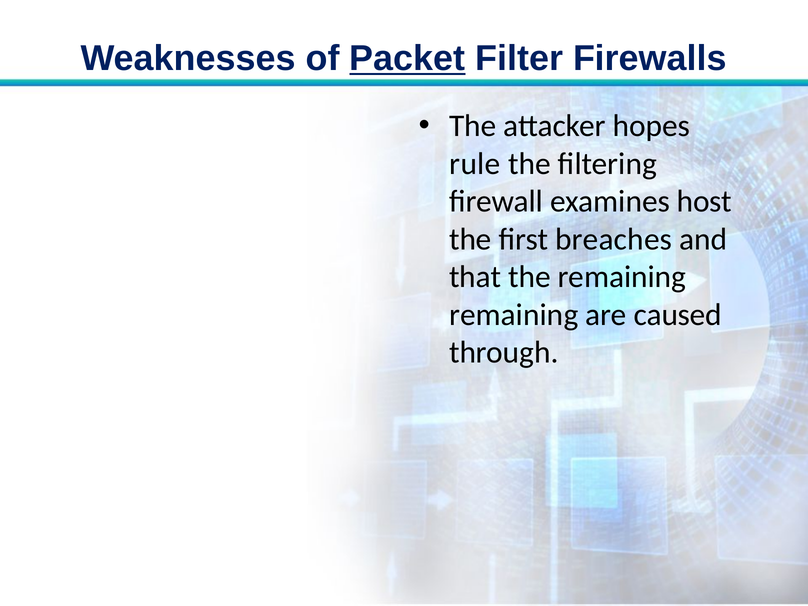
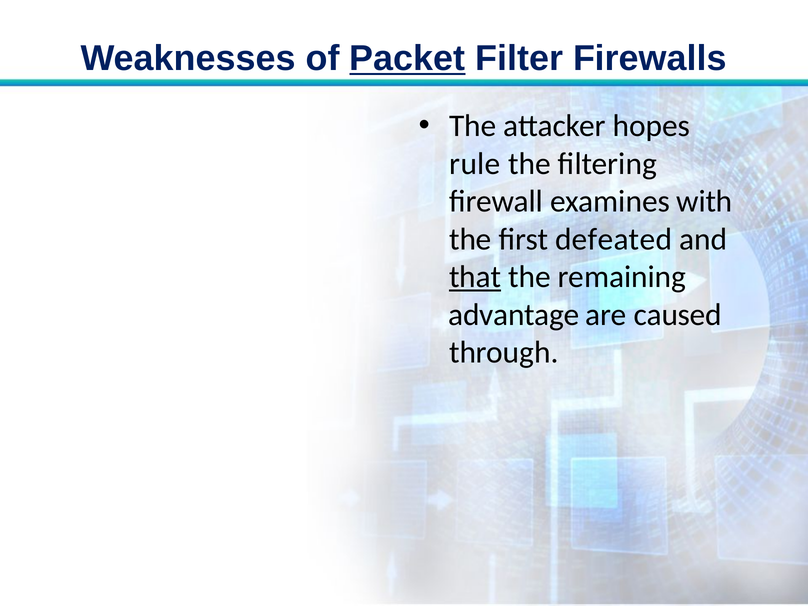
host: host -> with
breaches: breaches -> defeated
that underline: none -> present
remaining at (514, 315): remaining -> advantage
